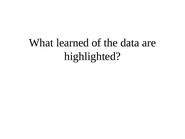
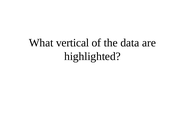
learned: learned -> vertical
